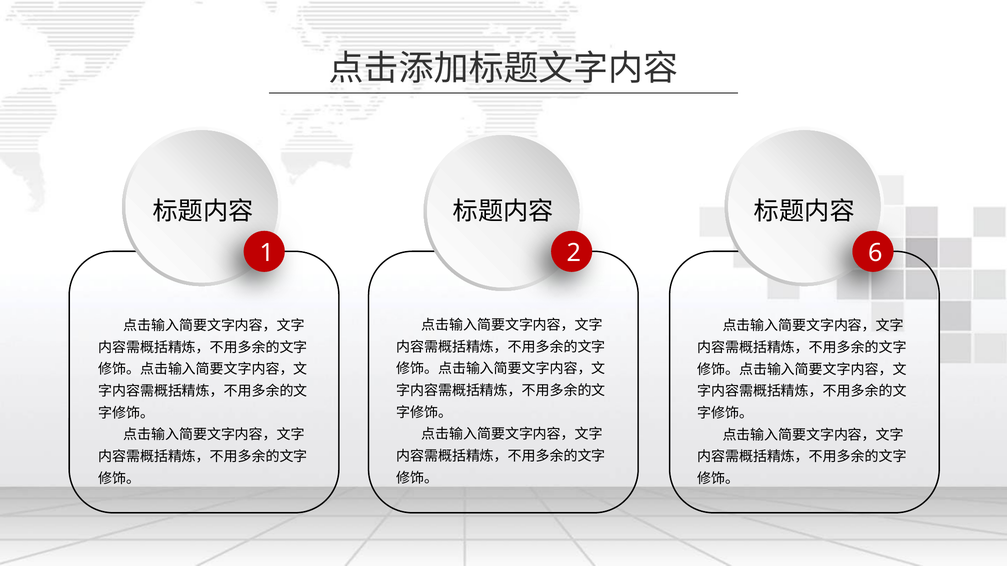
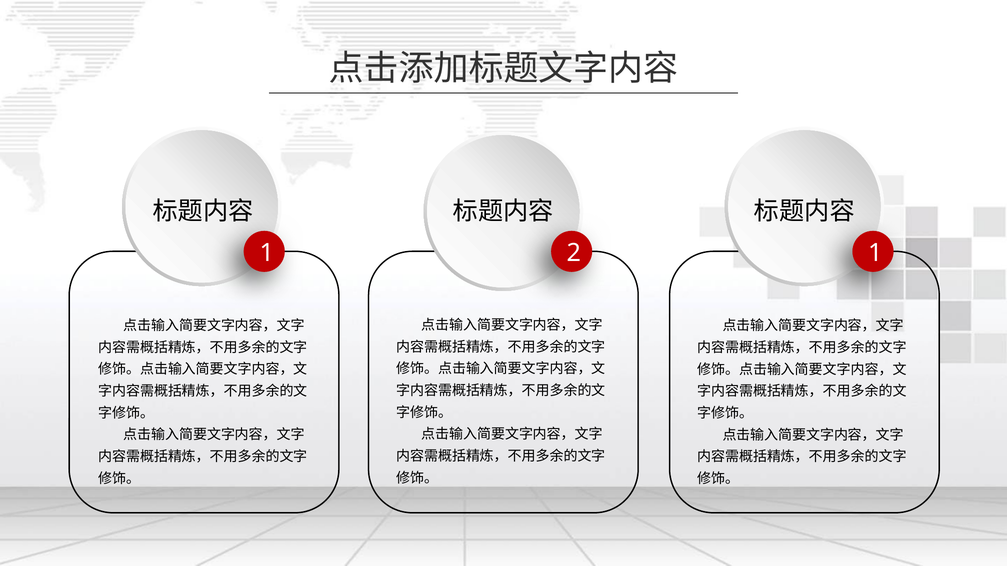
2 6: 6 -> 1
